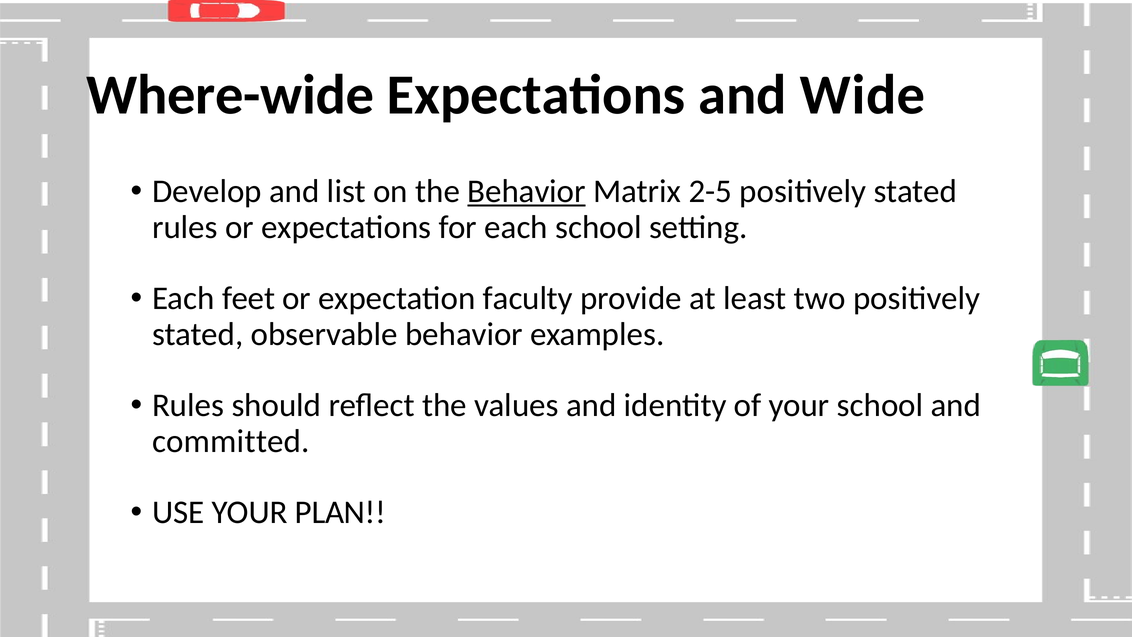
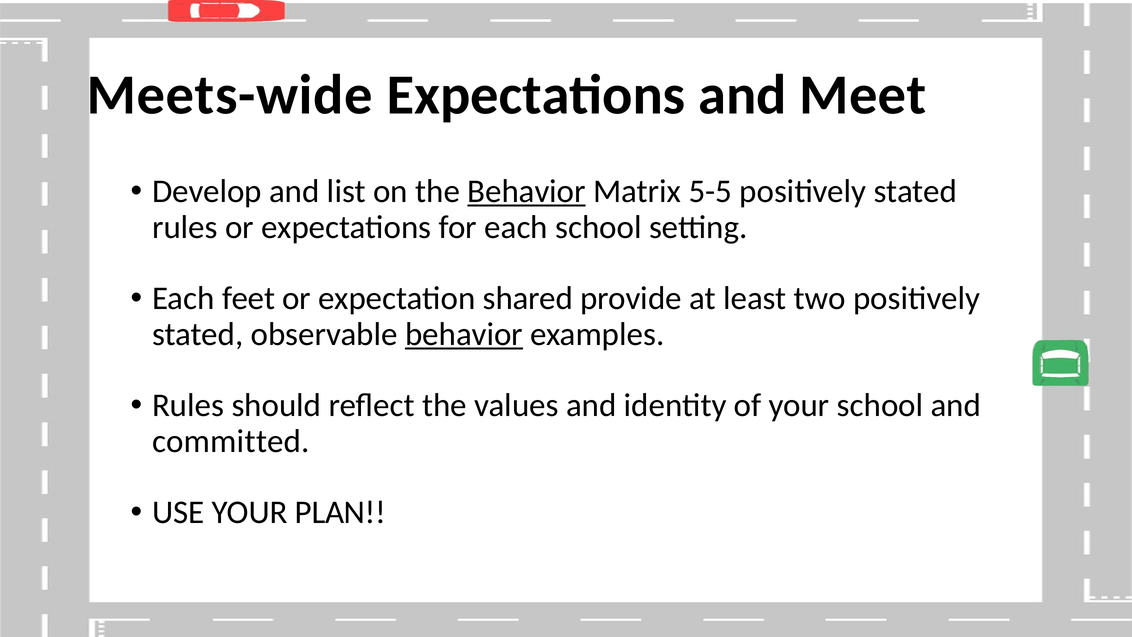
Where-wide: Where-wide -> Meets-wide
Wide: Wide -> Meet
2-5: 2-5 -> 5-5
faculty: faculty -> shared
behavior at (464, 334) underline: none -> present
